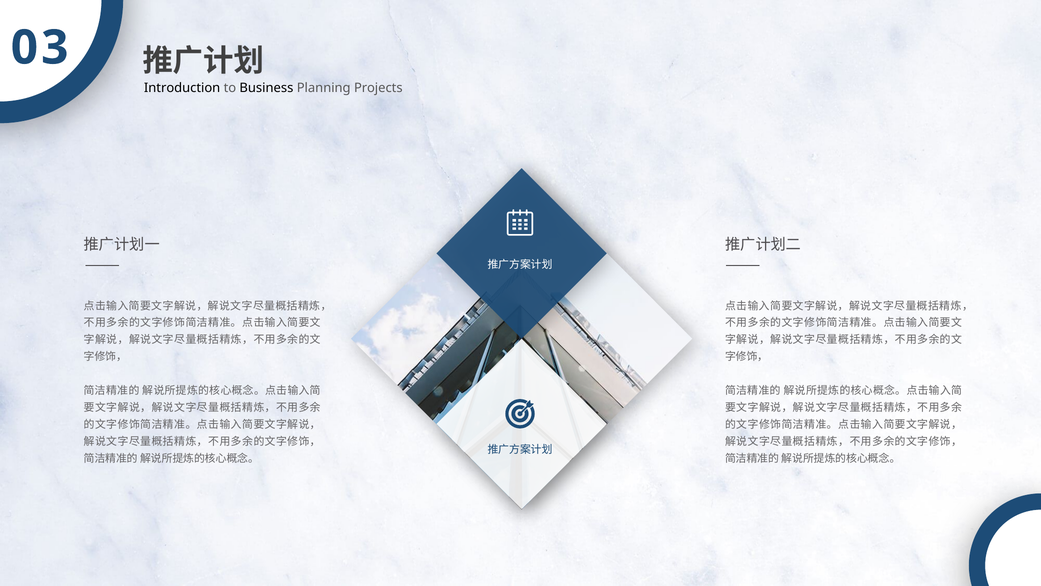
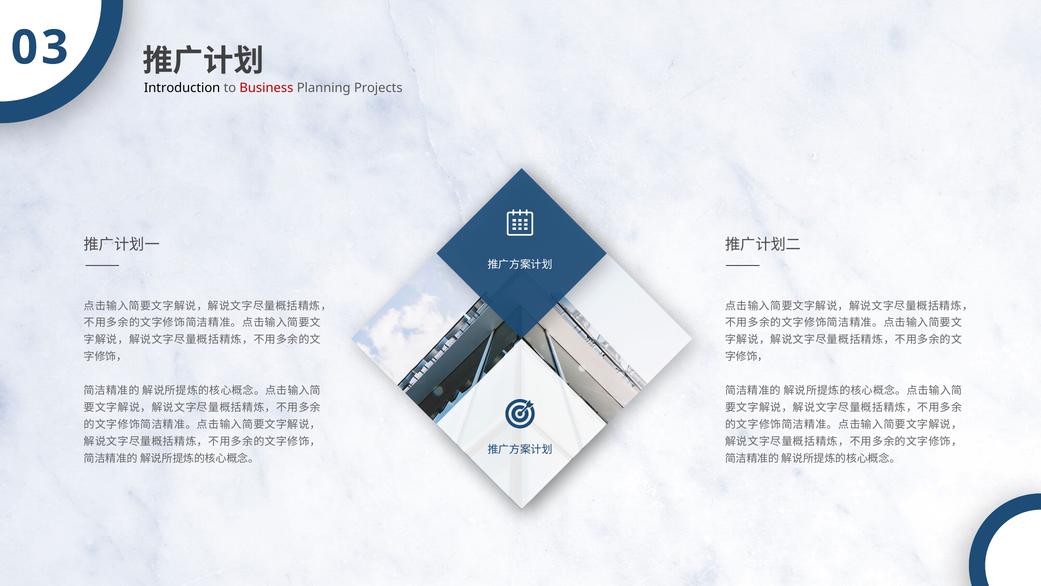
Business colour: black -> red
